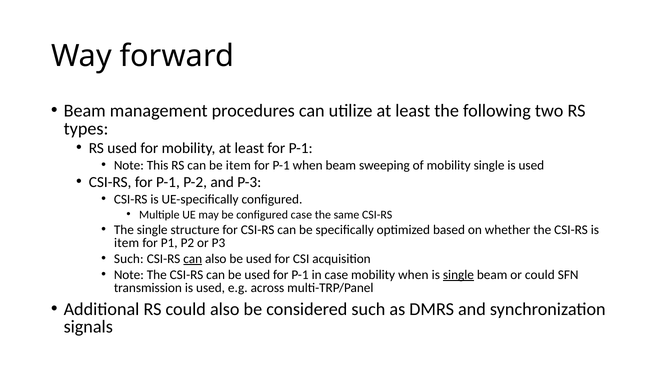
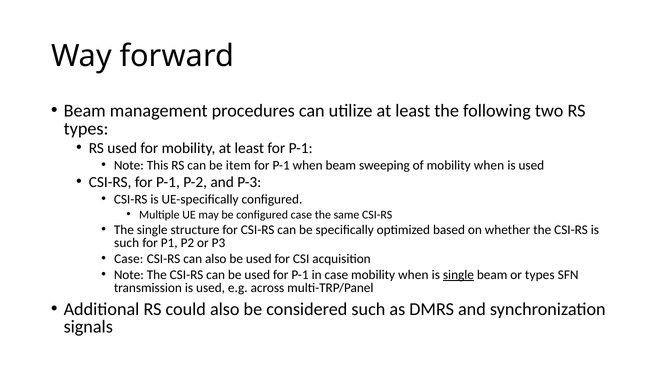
of mobility single: single -> when
item at (127, 243): item -> such
Such at (129, 259): Such -> Case
can at (193, 259) underline: present -> none
or could: could -> types
